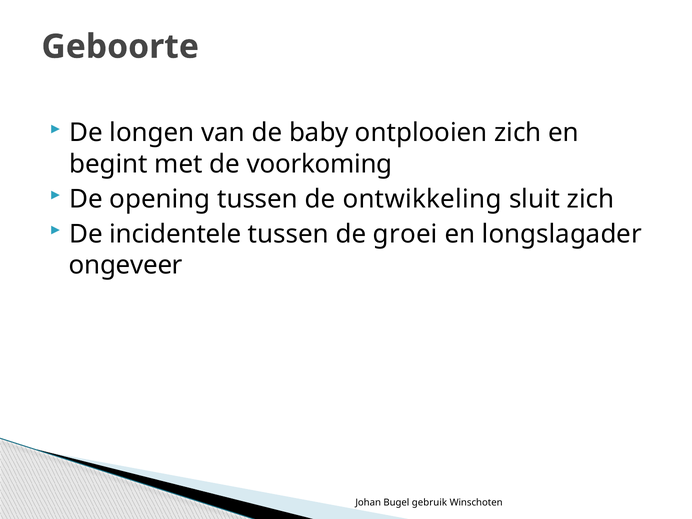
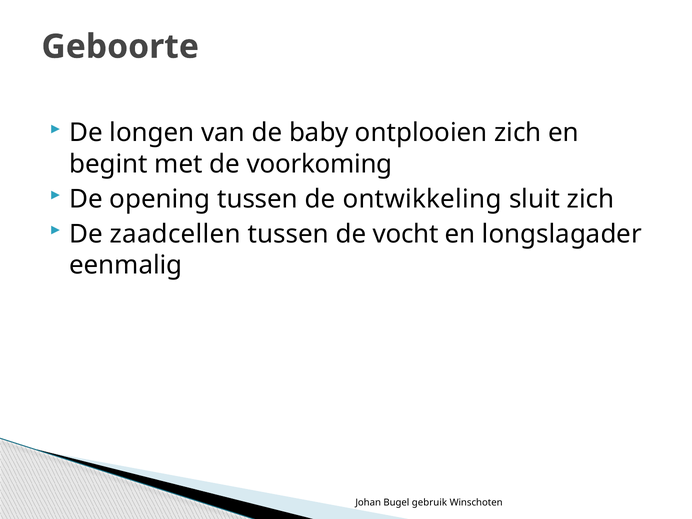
incidentele: incidentele -> zaadcellen
groei: groei -> vocht
ongeveer: ongeveer -> eenmalig
